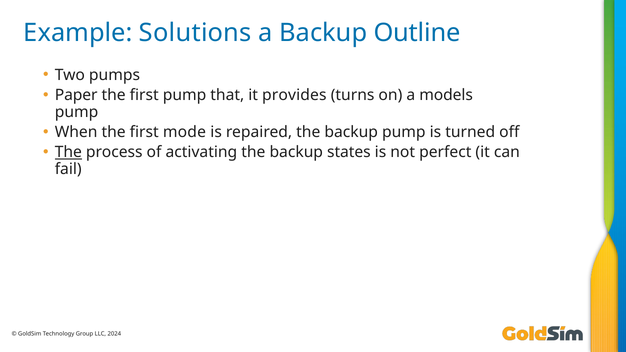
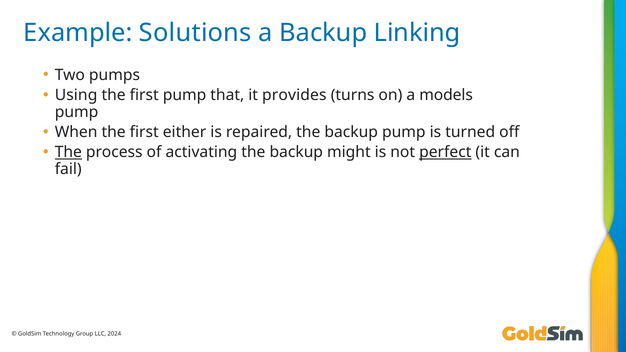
Outline: Outline -> Linking
Paper: Paper -> Using
mode: mode -> either
states: states -> might
perfect underline: none -> present
